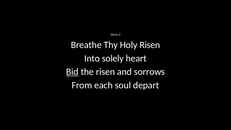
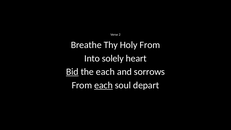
Holy Risen: Risen -> From
the risen: risen -> each
each at (103, 85) underline: none -> present
